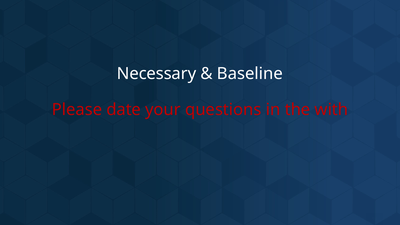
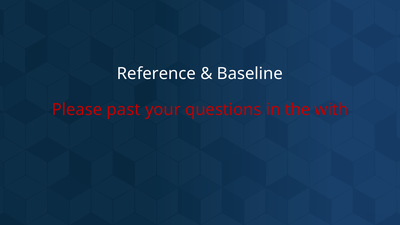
Necessary: Necessary -> Reference
date: date -> past
